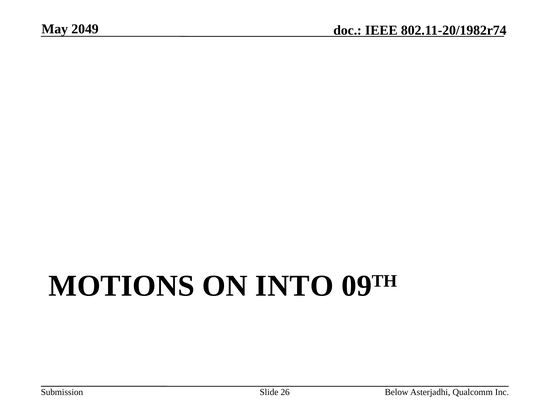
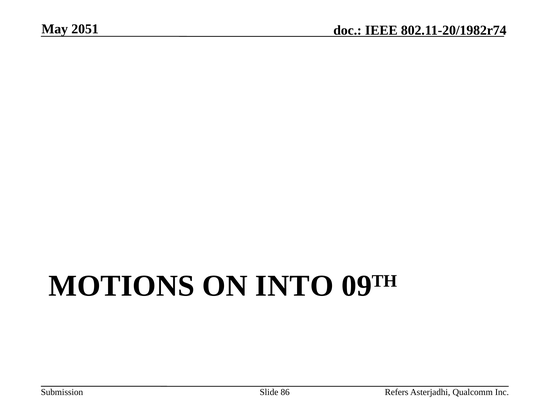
2049: 2049 -> 2051
26: 26 -> 86
Below: Below -> Refers
